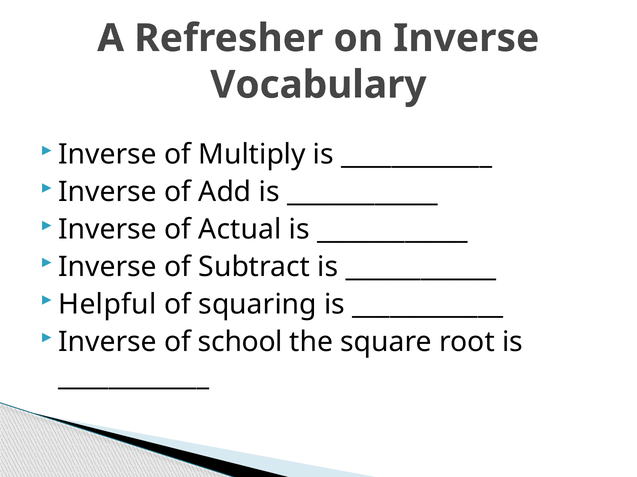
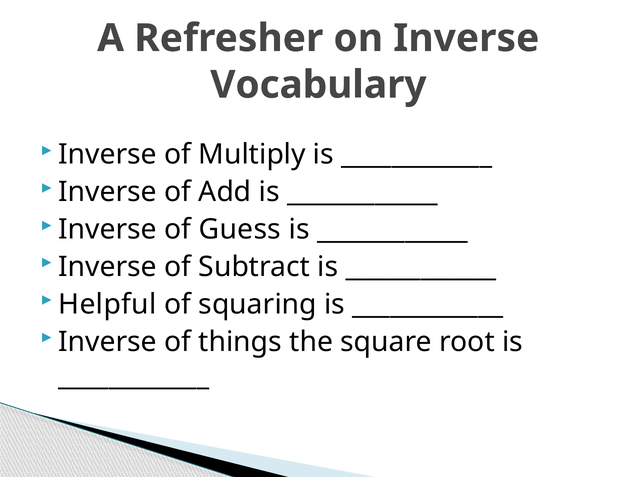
Actual: Actual -> Guess
school: school -> things
